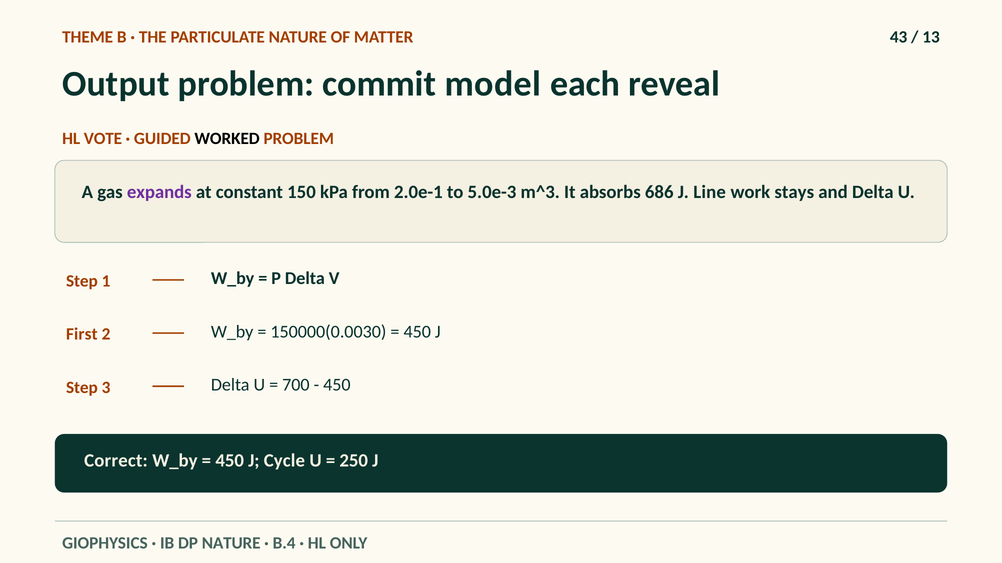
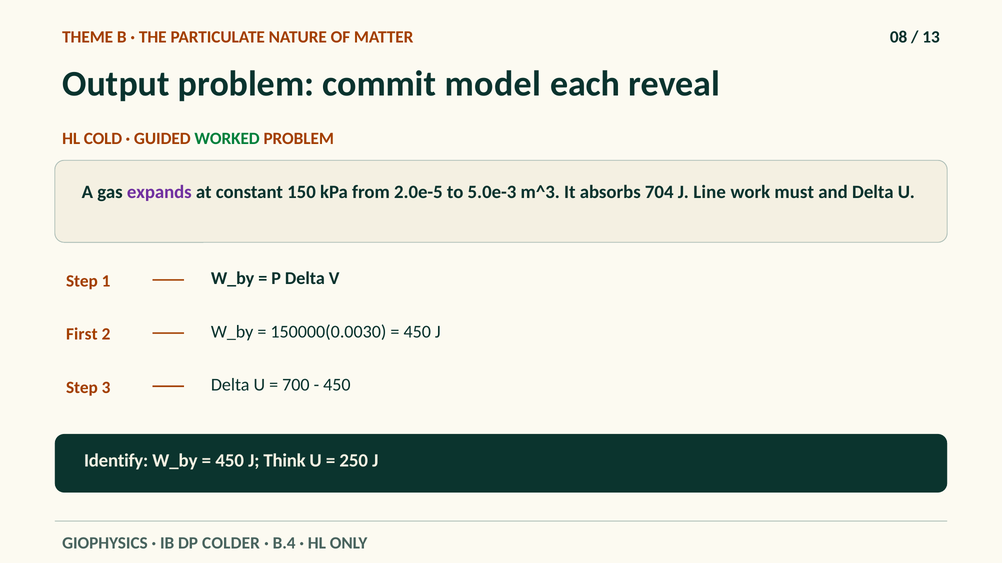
43: 43 -> 08
VOTE: VOTE -> COLD
WORKED colour: black -> green
2.0e-1: 2.0e-1 -> 2.0e-5
686: 686 -> 704
stays: stays -> must
Correct: Correct -> Identify
Cycle: Cycle -> Think
DP NATURE: NATURE -> COLDER
